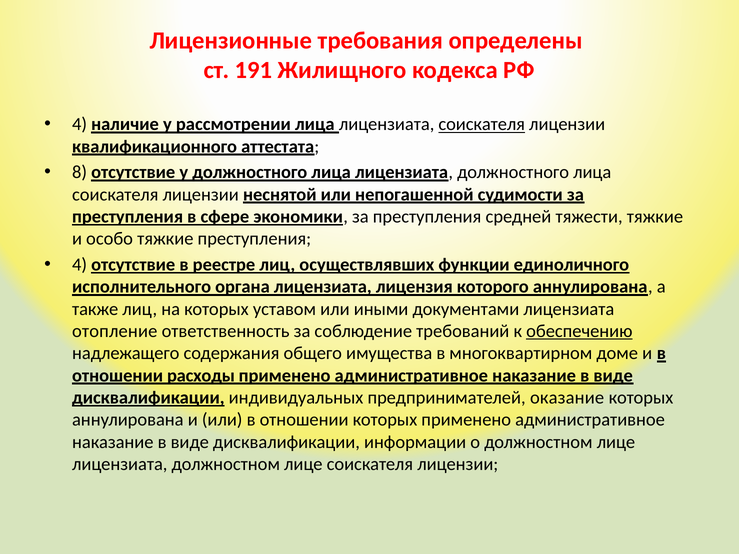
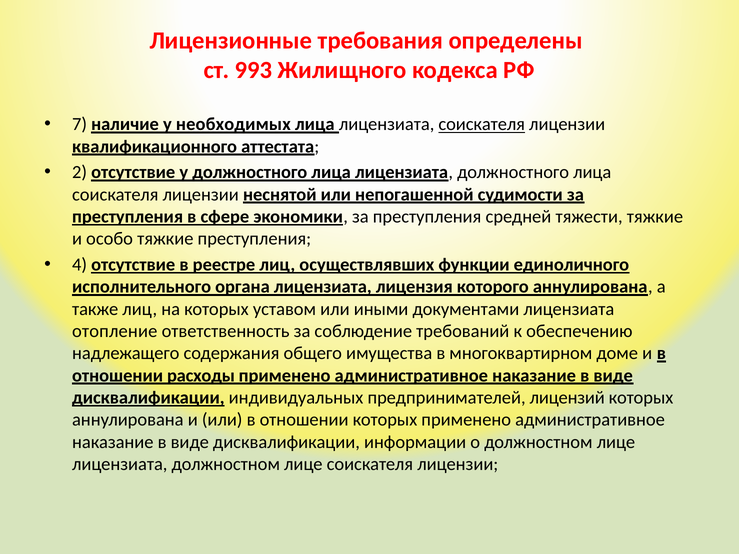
191: 191 -> 993
4 at (80, 124): 4 -> 7
рассмотрении: рассмотрении -> необходимых
8: 8 -> 2
обеспечению underline: present -> none
оказание: оказание -> лицензий
